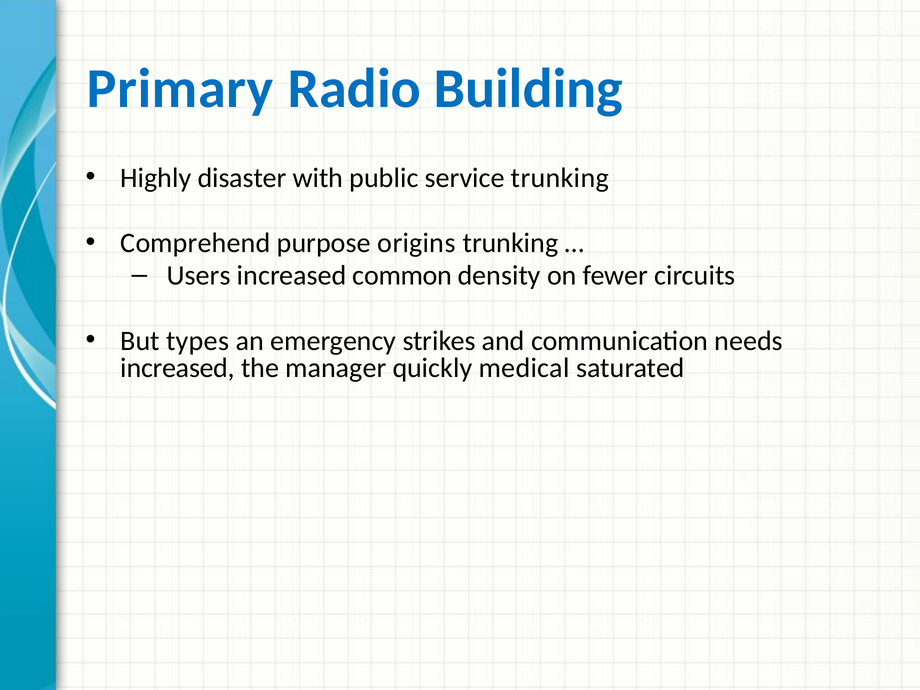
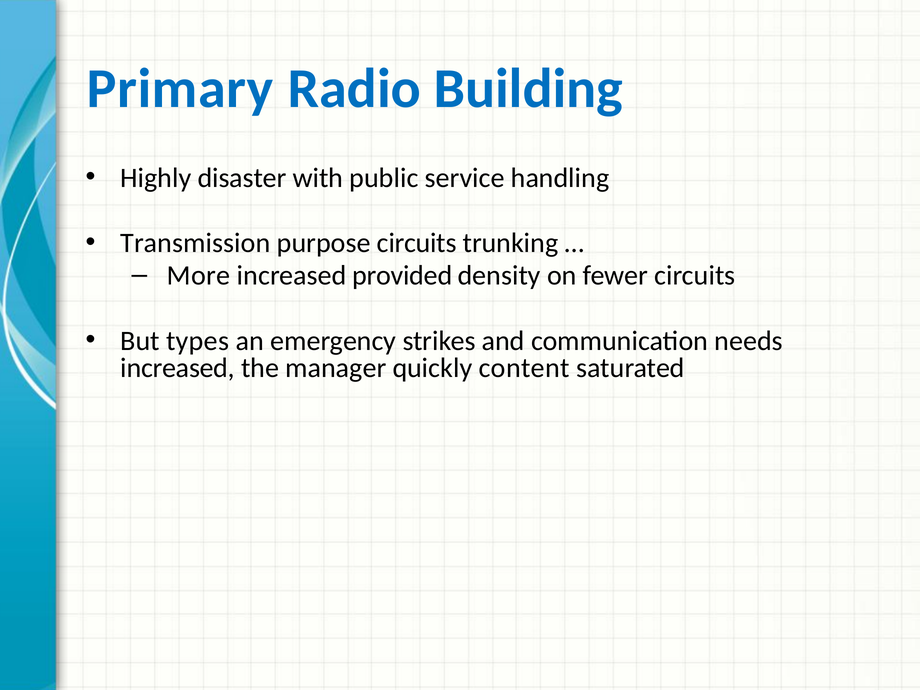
service trunking: trunking -> handling
Comprehend: Comprehend -> Transmission
purpose origins: origins -> circuits
Users: Users -> More
common: common -> provided
medical: medical -> content
